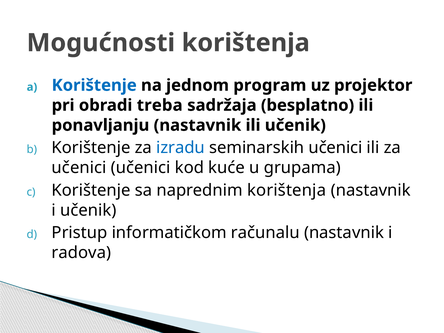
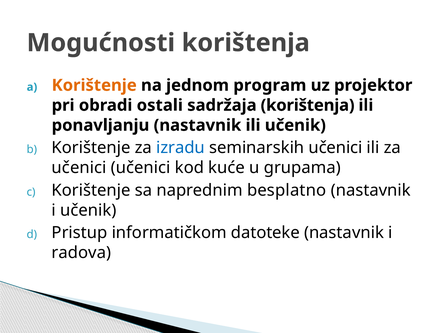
Korištenje at (94, 85) colour: blue -> orange
treba: treba -> ostali
sadržaja besplatno: besplatno -> korištenja
naprednim korištenja: korištenja -> besplatno
računalu: računalu -> datoteke
